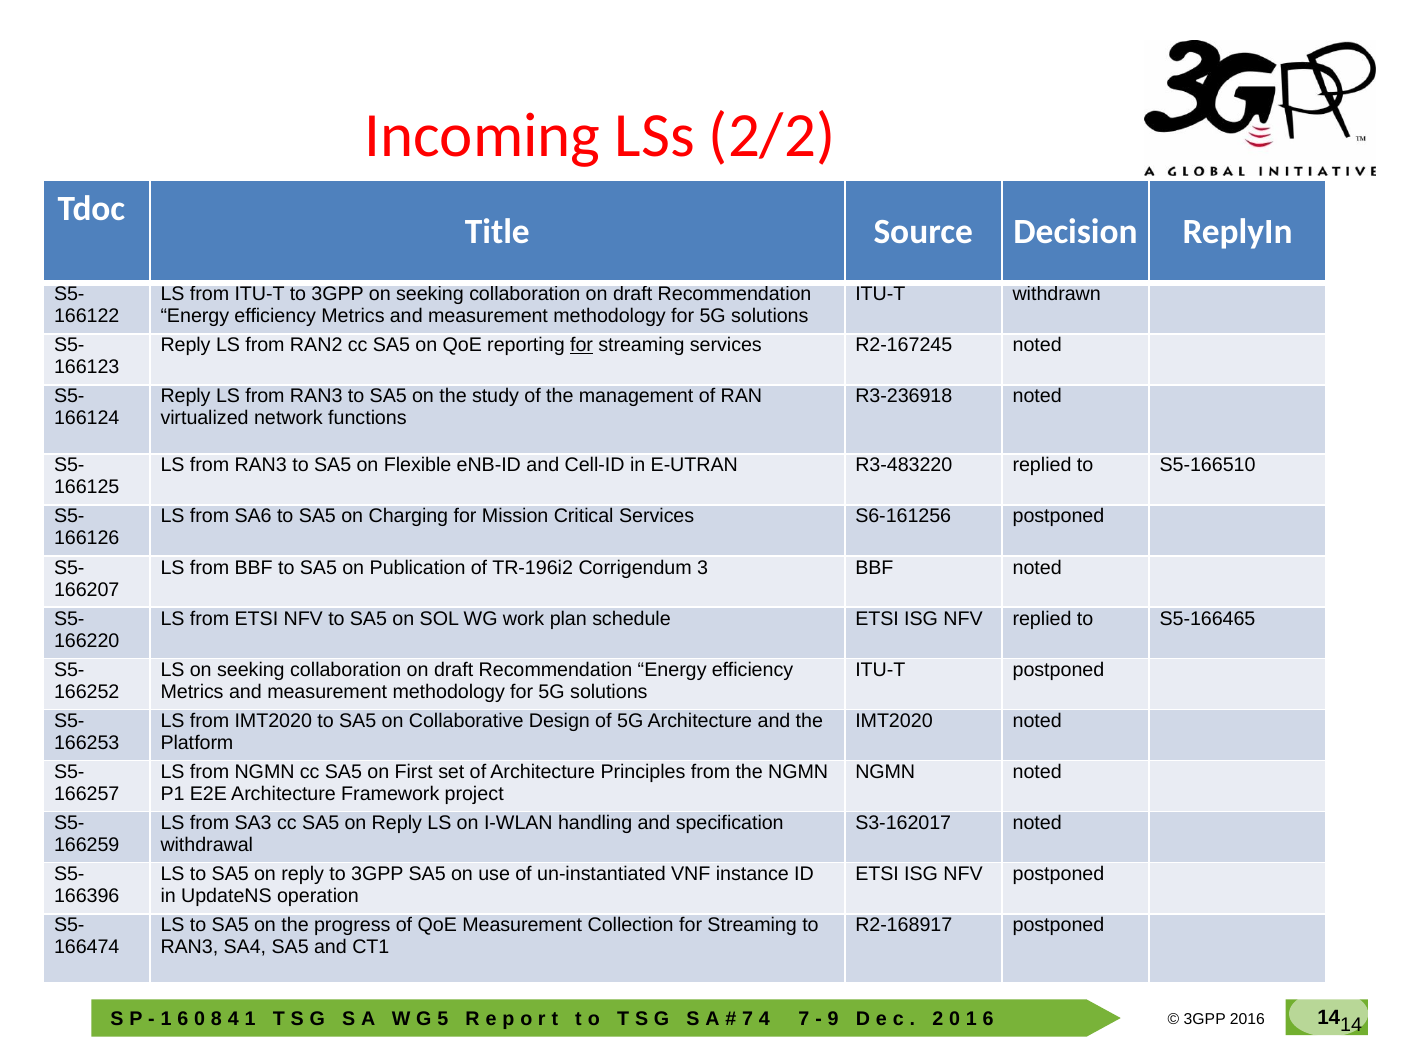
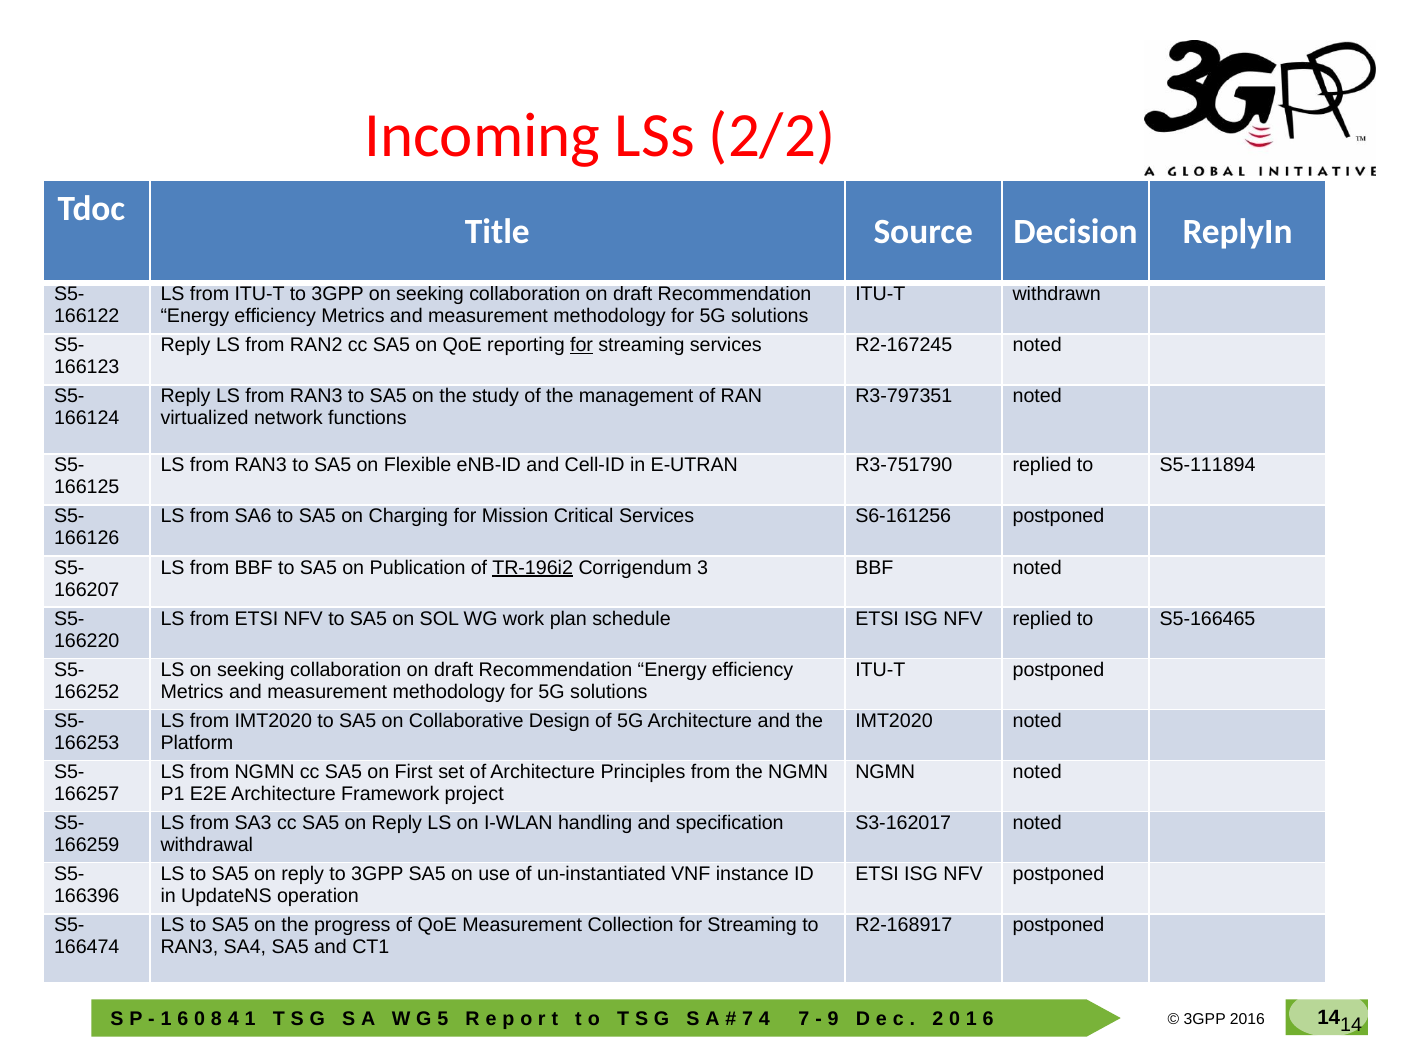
R3-236918: R3-236918 -> R3-797351
R3-483220: R3-483220 -> R3-751790
S5-166510: S5-166510 -> S5-111894
TR-196i2 underline: none -> present
